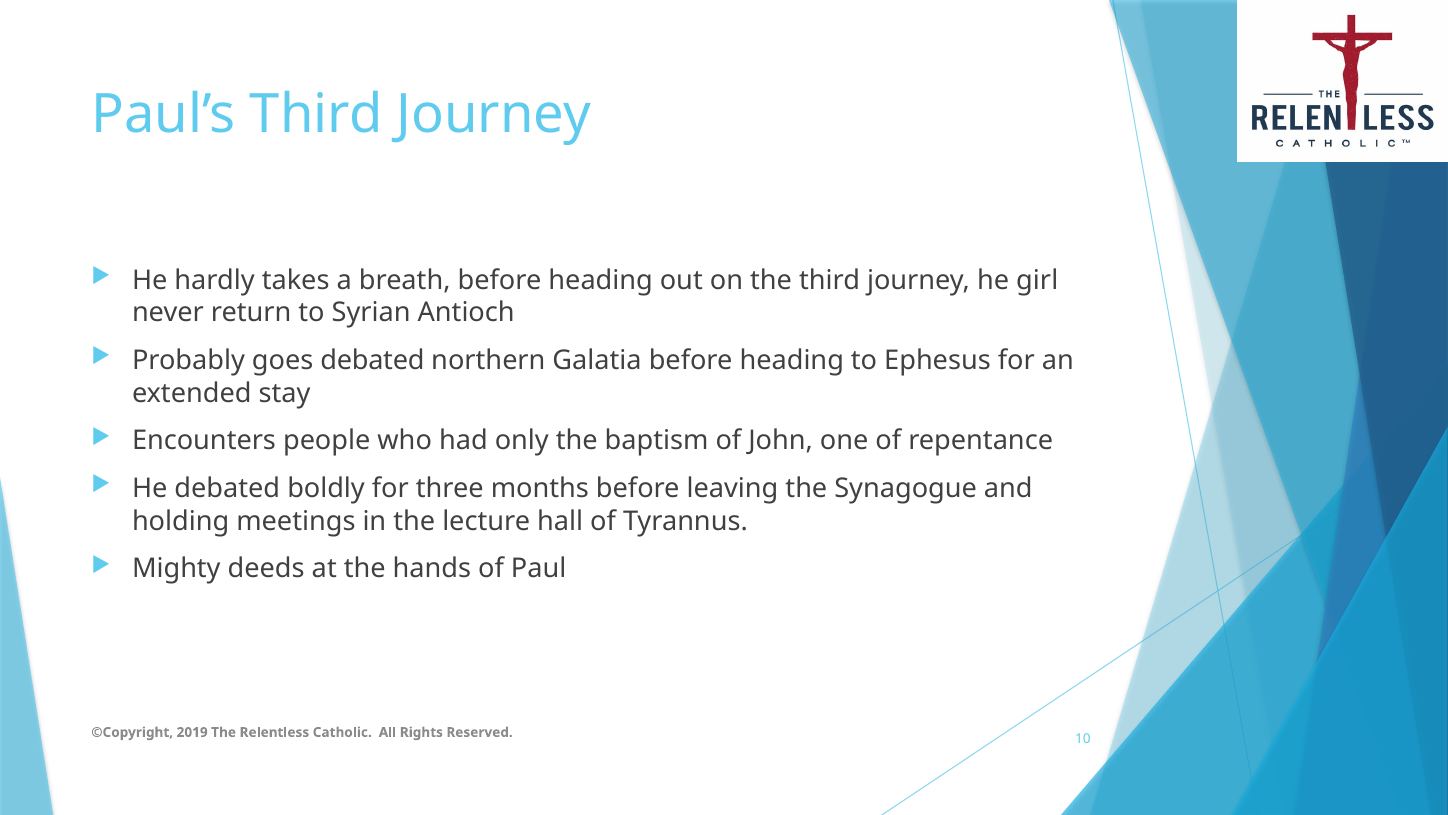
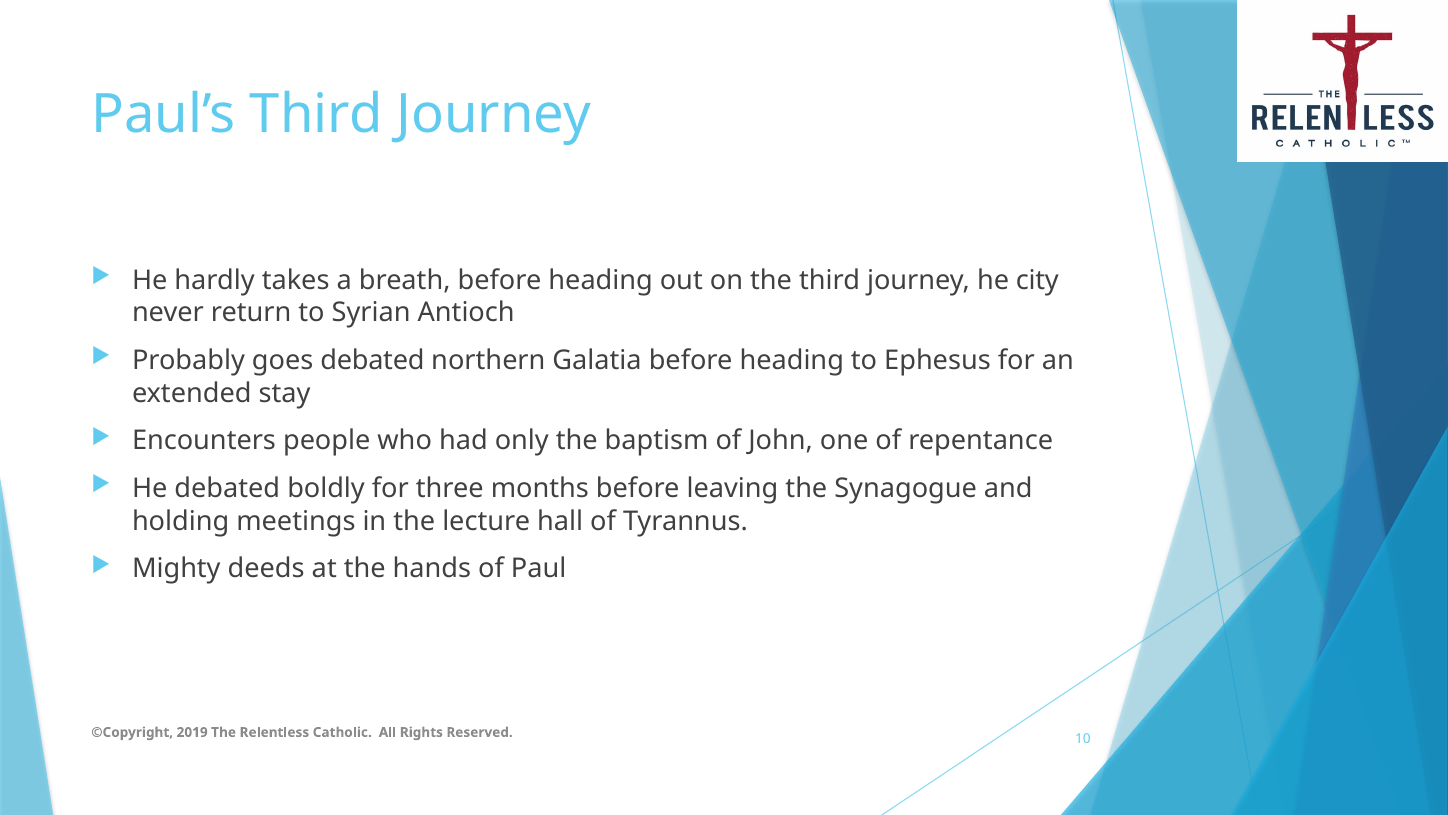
girl: girl -> city
